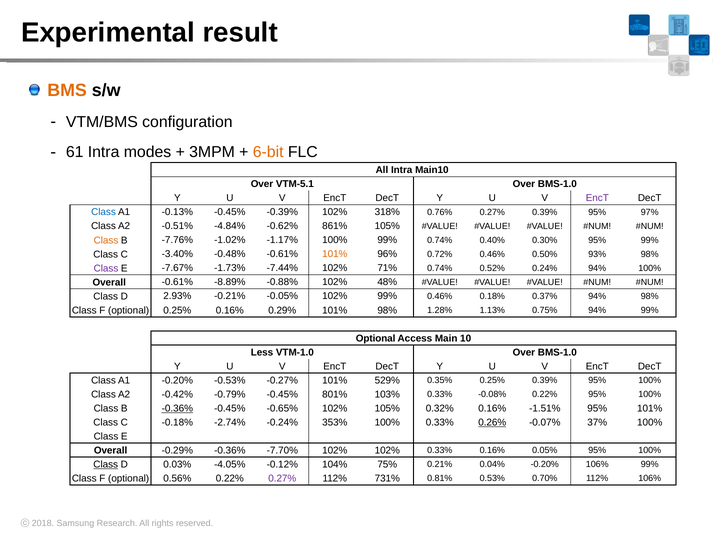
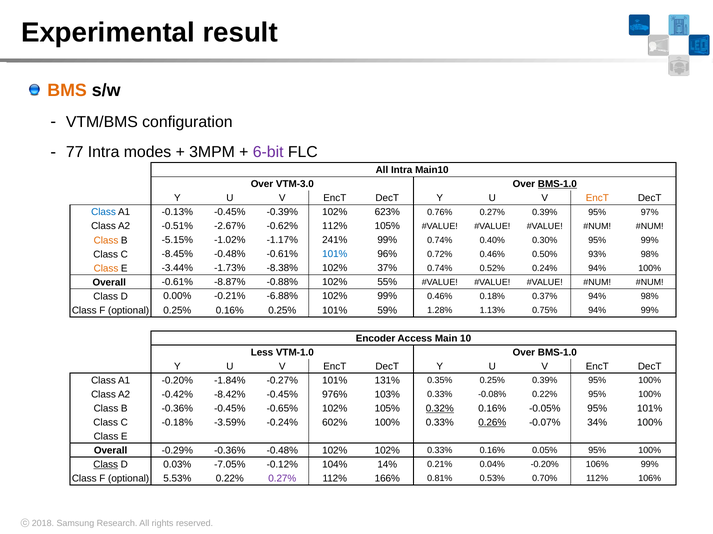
61: 61 -> 77
6-bit colour: orange -> purple
VTM-5.1: VTM-5.1 -> VTM-3.0
BMS-1.0 at (557, 184) underline: none -> present
EncT at (597, 198) colour: purple -> orange
318%: 318% -> 623%
-4.84%: -4.84% -> -2.67%
-0.62% 861%: 861% -> 112%
-7.76%: -7.76% -> -5.15%
-1.17% 100%: 100% -> 241%
-3.40%: -3.40% -> -8.45%
101% at (335, 255) colour: orange -> blue
Class at (106, 269) colour: purple -> orange
-7.67%: -7.67% -> -3.44%
-7.44%: -7.44% -> -8.38%
71%: 71% -> 37%
-8.89%: -8.89% -> -8.87%
48%: 48% -> 55%
2.93%: 2.93% -> 0.00%
-0.05%: -0.05% -> -6.88%
0.16% 0.29%: 0.29% -> 0.25%
101% 98%: 98% -> 59%
Optional at (376, 339): Optional -> Encoder
-0.53%: -0.53% -> -1.84%
529%: 529% -> 131%
-0.79%: -0.79% -> -8.42%
801%: 801% -> 976%
-0.36% at (177, 409) underline: present -> none
0.32% underline: none -> present
-1.51%: -1.51% -> -0.05%
-2.74%: -2.74% -> -3.59%
353%: 353% -> 602%
37%: 37% -> 34%
-0.36% -7.70%: -7.70% -> -0.48%
-4.05%: -4.05% -> -7.05%
75%: 75% -> 14%
0.56%: 0.56% -> 5.53%
731%: 731% -> 166%
